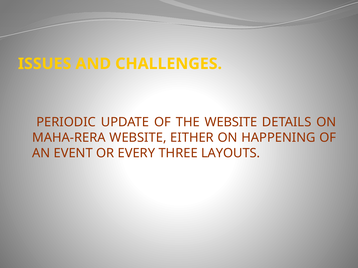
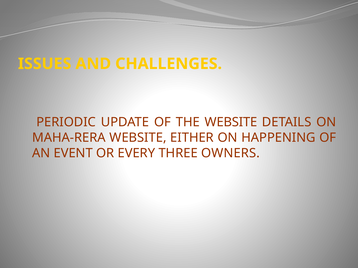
LAYOUTS: LAYOUTS -> OWNERS
